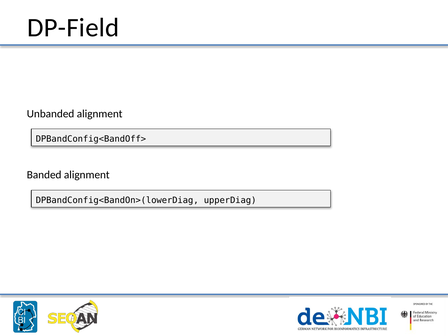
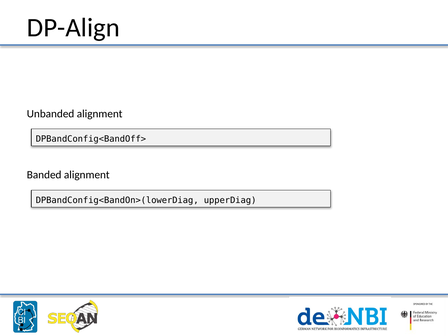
DP-Field: DP-Field -> DP-Align
